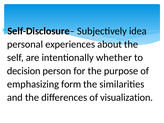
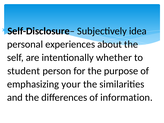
decision: decision -> student
form: form -> your
visualization: visualization -> information
